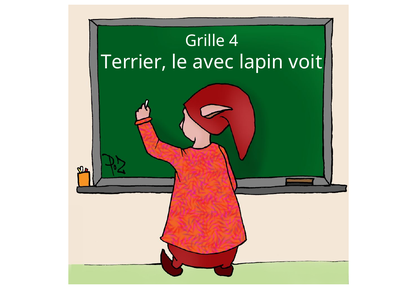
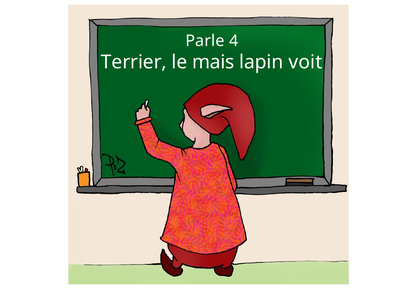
Grille: Grille -> Parle
avec: avec -> mais
